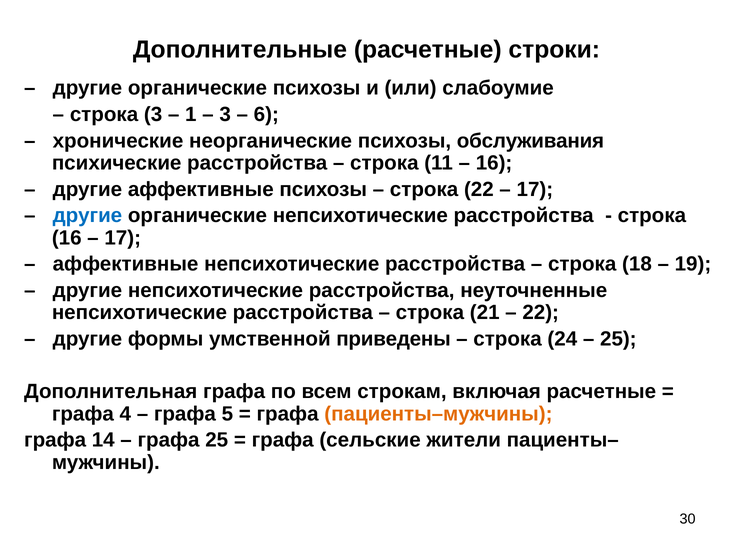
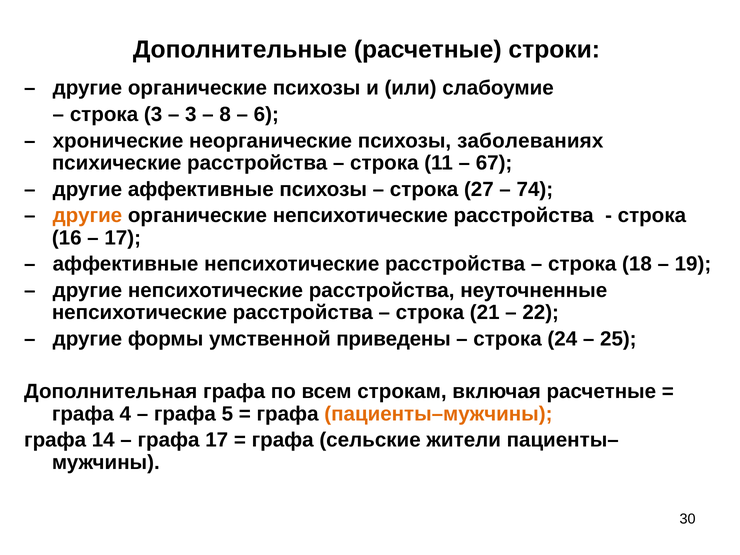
1 at (191, 114): 1 -> 3
3 at (225, 114): 3 -> 8
обслуживания: обслуживания -> заболеваниях
16 at (494, 163): 16 -> 67
строка 22: 22 -> 27
17 at (535, 189): 17 -> 74
другие at (87, 216) colour: blue -> orange
графа 25: 25 -> 17
